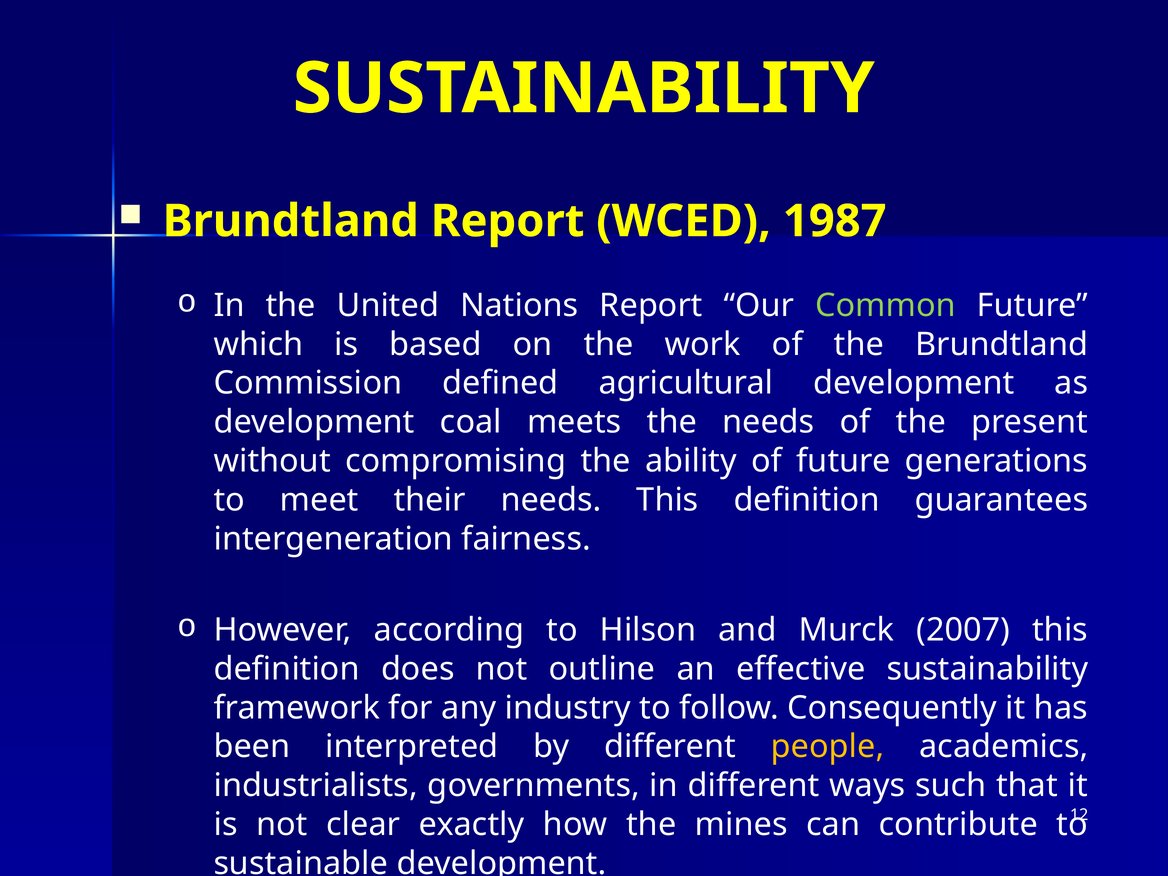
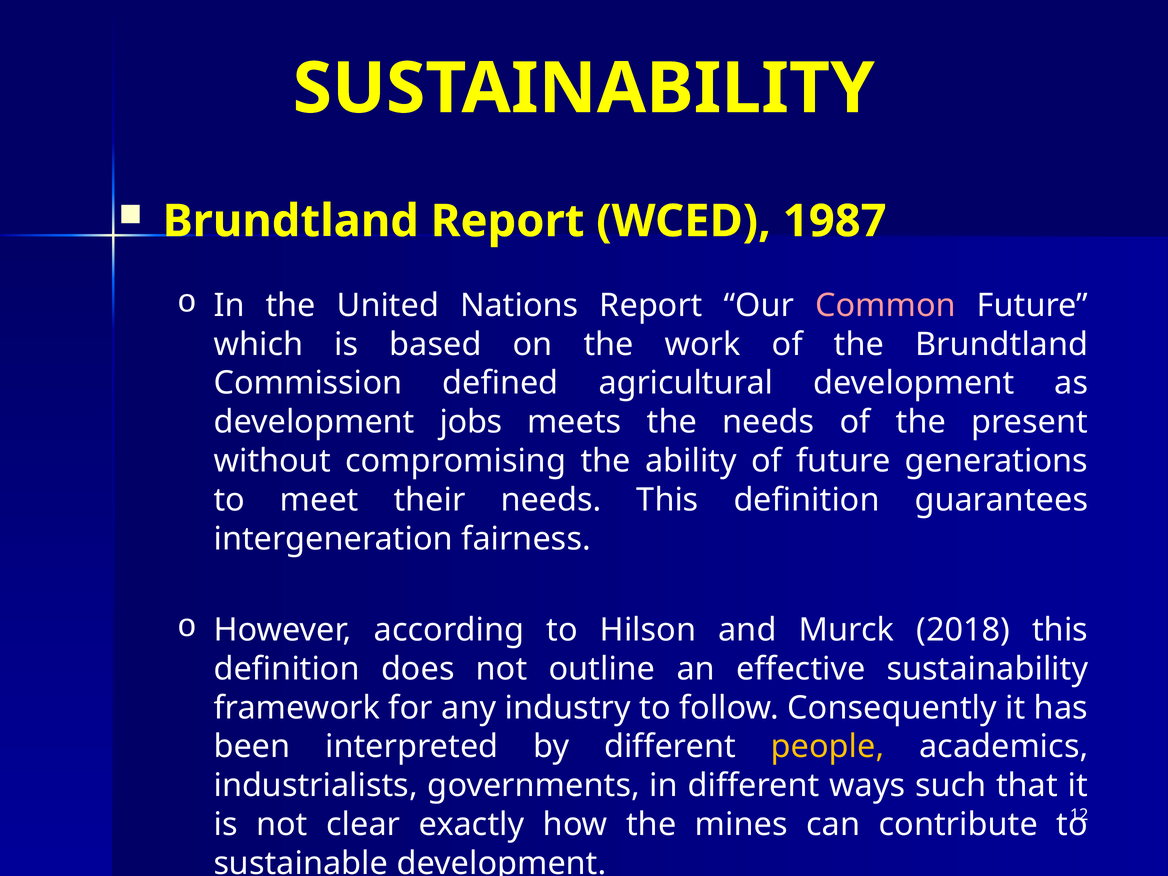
Common colour: light green -> pink
coal: coal -> jobs
2007: 2007 -> 2018
